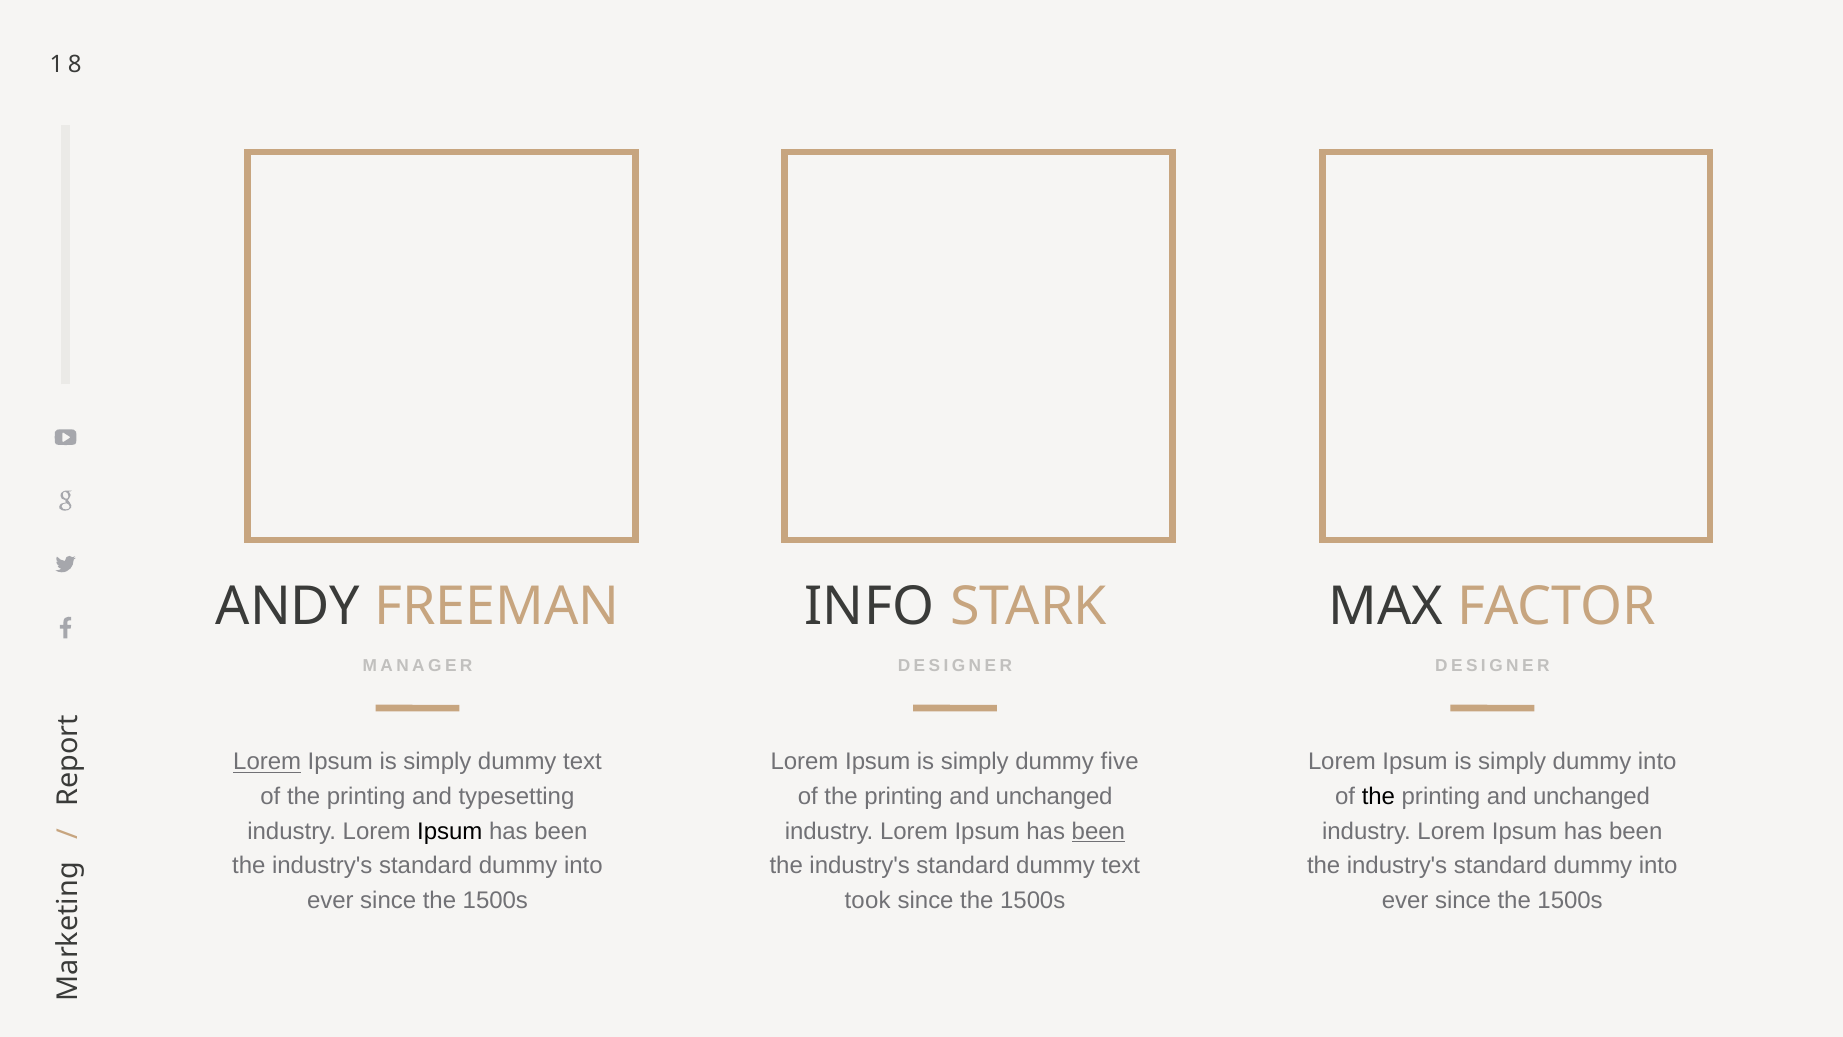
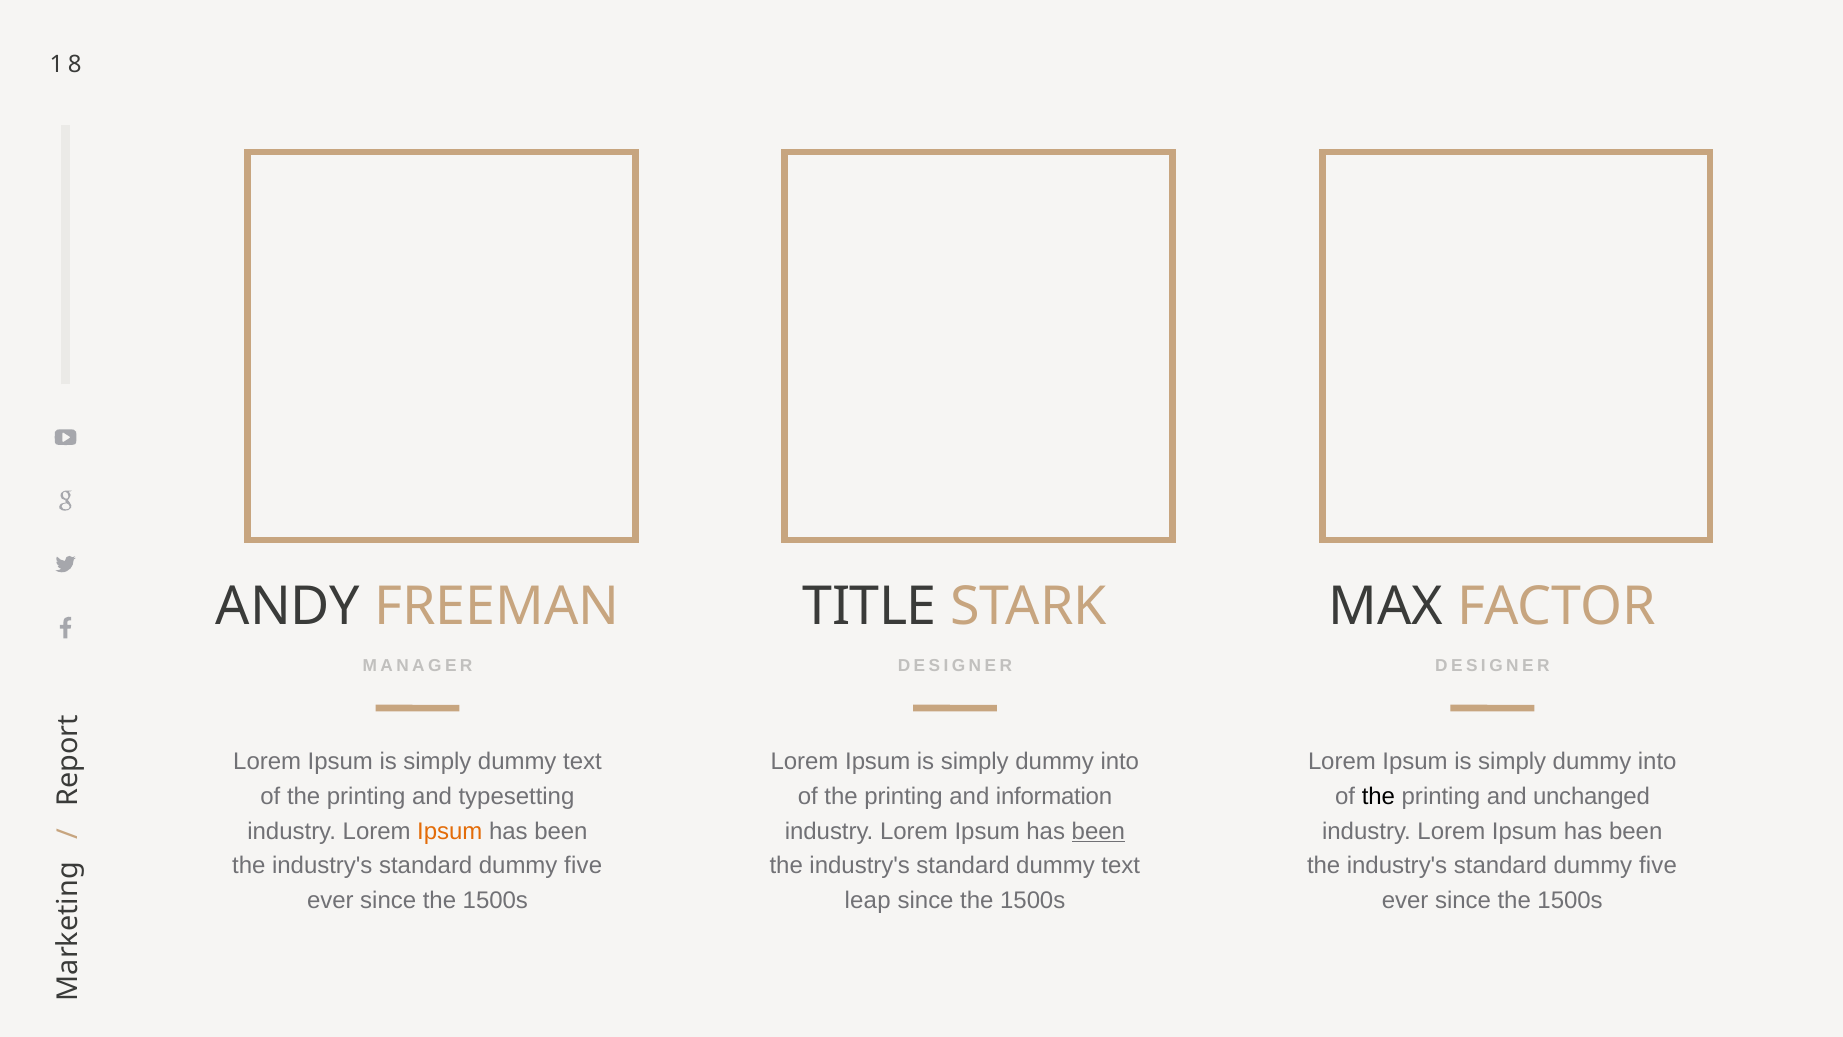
INFO: INFO -> TITLE
Lorem at (267, 762) underline: present -> none
five at (1120, 762): five -> into
unchanged at (1054, 796): unchanged -> information
Ipsum at (450, 831) colour: black -> orange
into at (583, 865): into -> five
into at (1658, 865): into -> five
took: took -> leap
